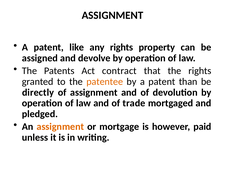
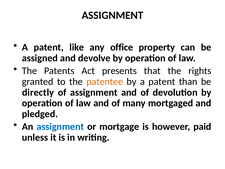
any rights: rights -> office
contract: contract -> presents
trade: trade -> many
assignment at (60, 126) colour: orange -> blue
